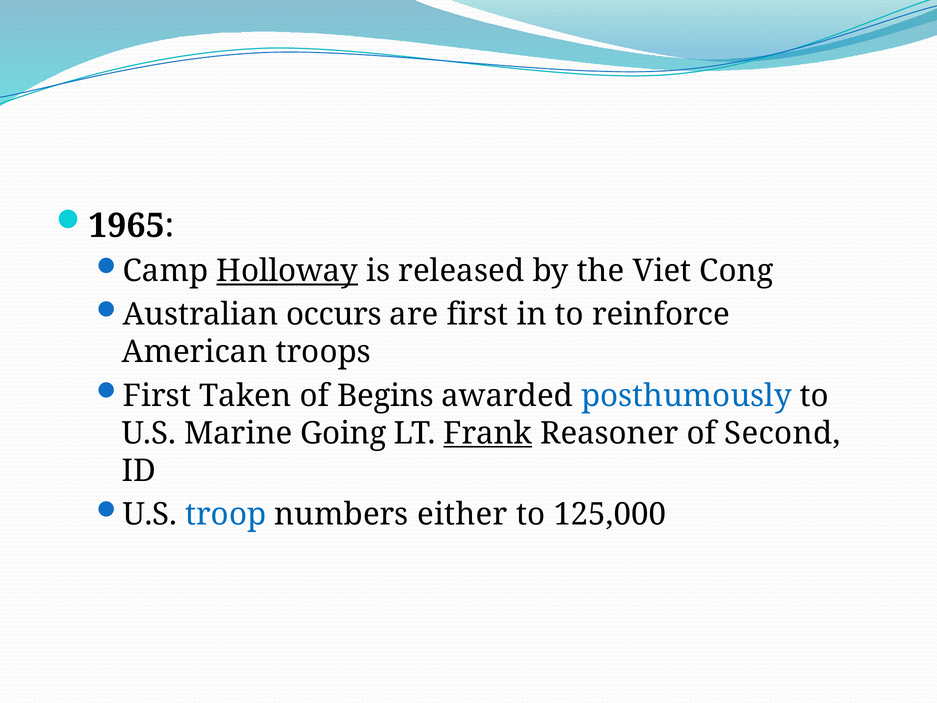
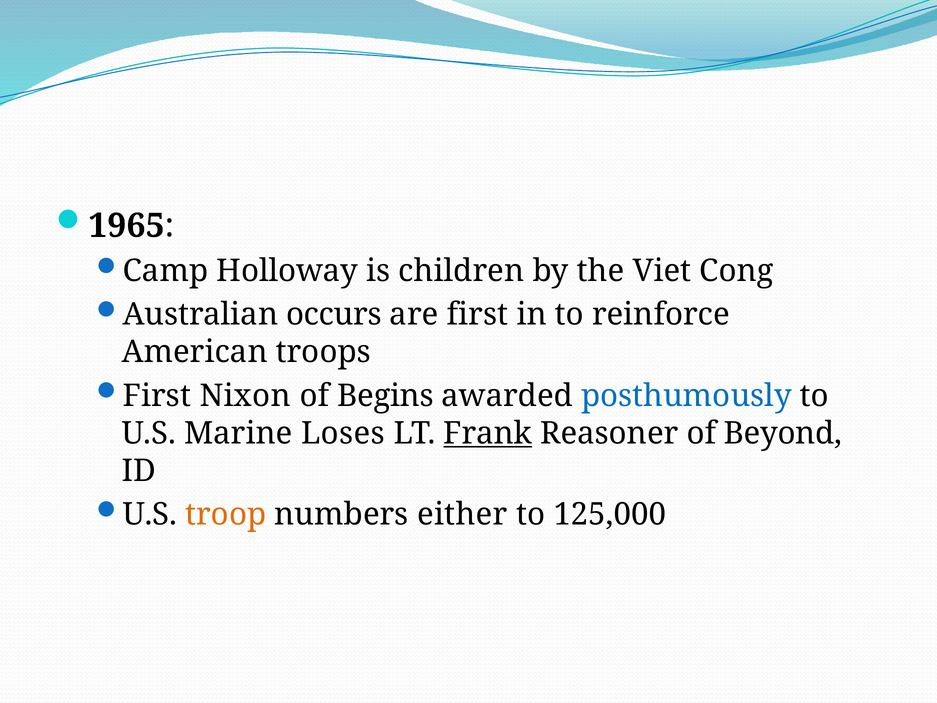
Holloway underline: present -> none
released: released -> children
Taken: Taken -> Nixon
Going: Going -> Loses
Second: Second -> Beyond
troop colour: blue -> orange
